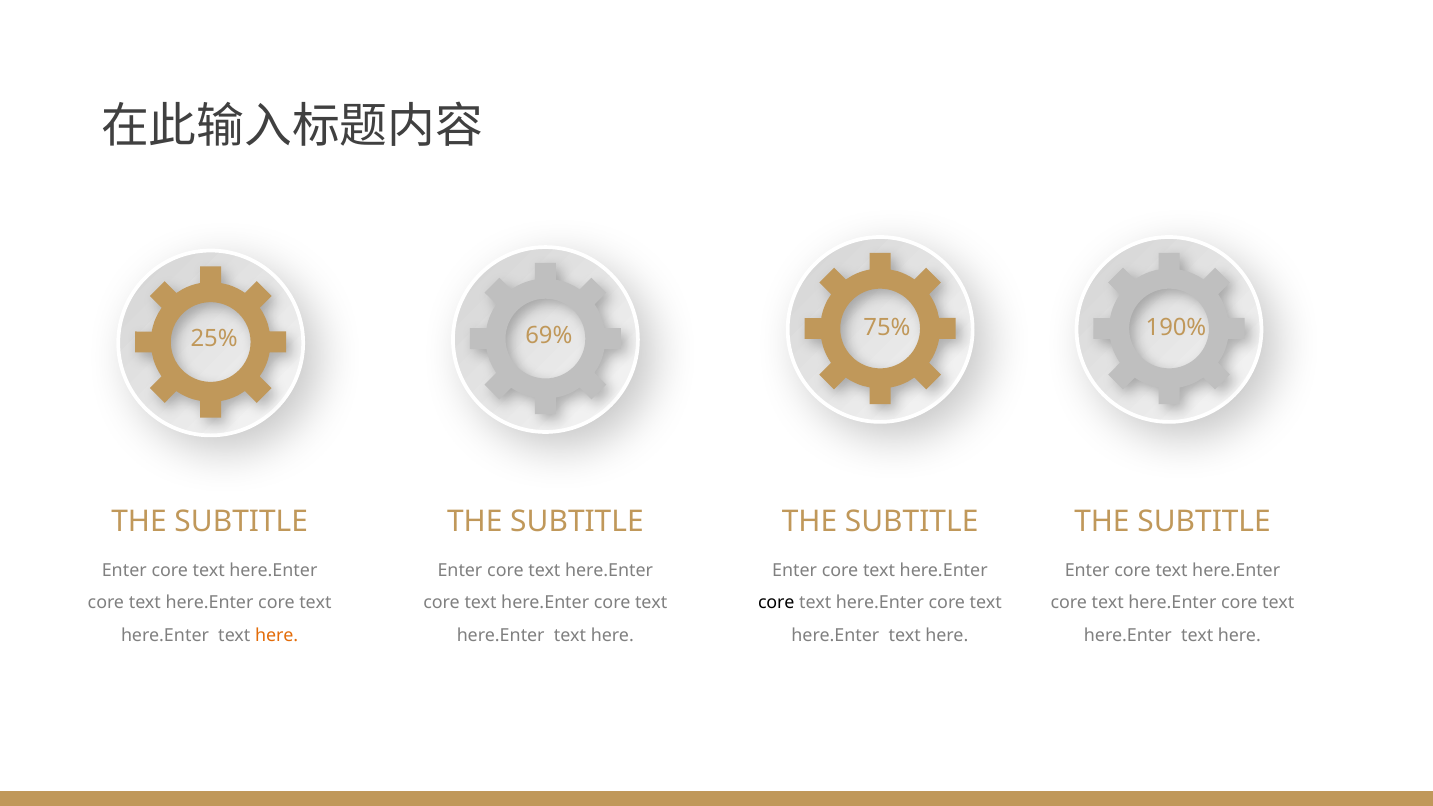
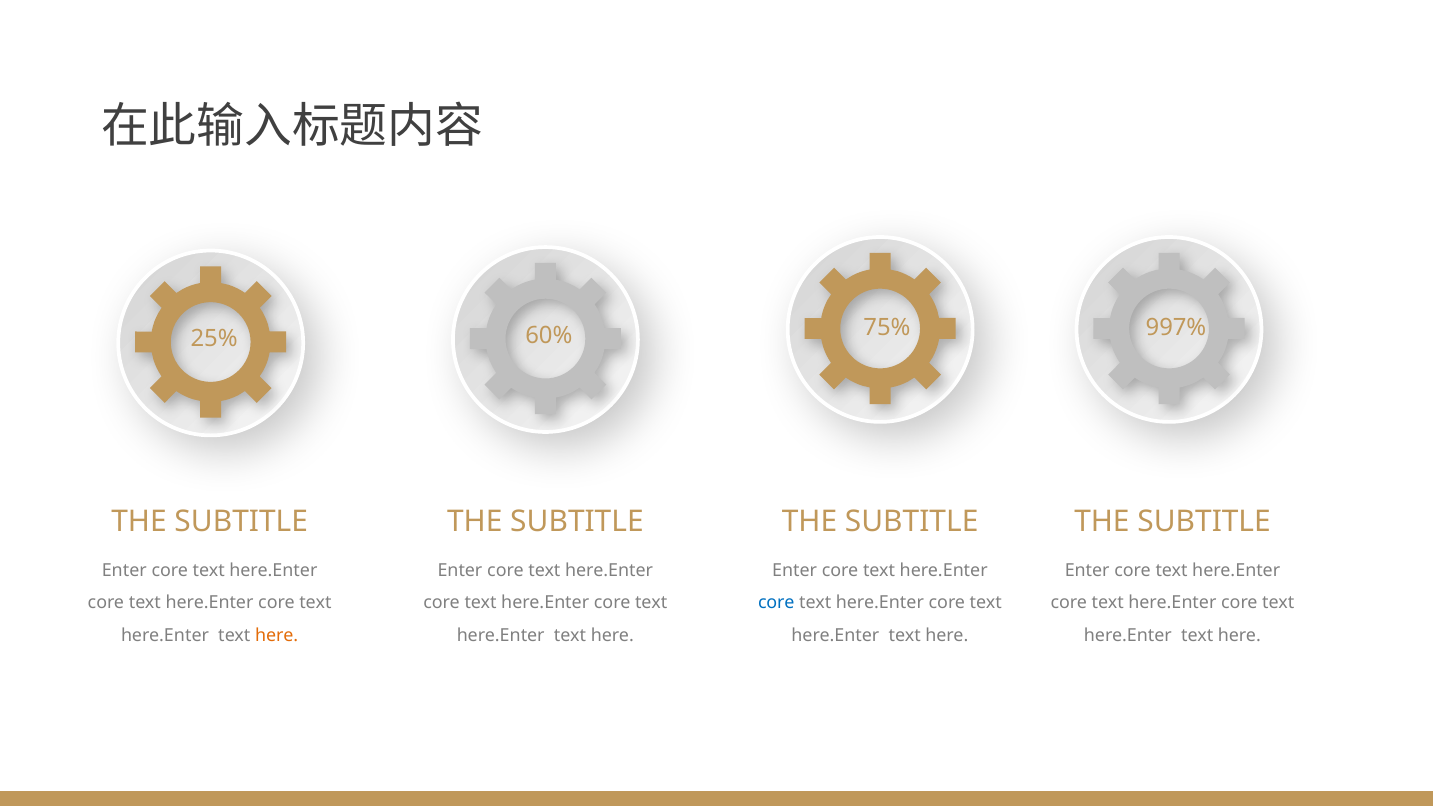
69%: 69% -> 60%
190%: 190% -> 997%
core at (776, 603) colour: black -> blue
